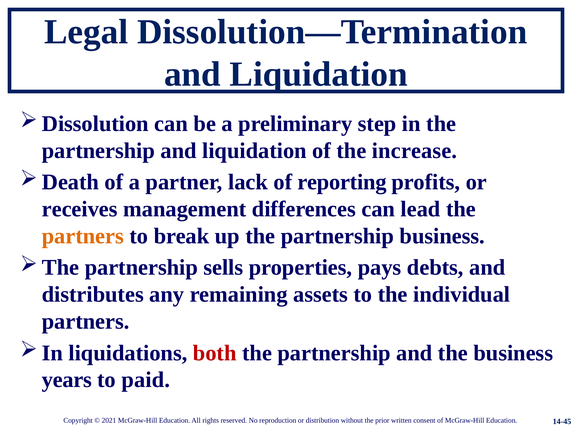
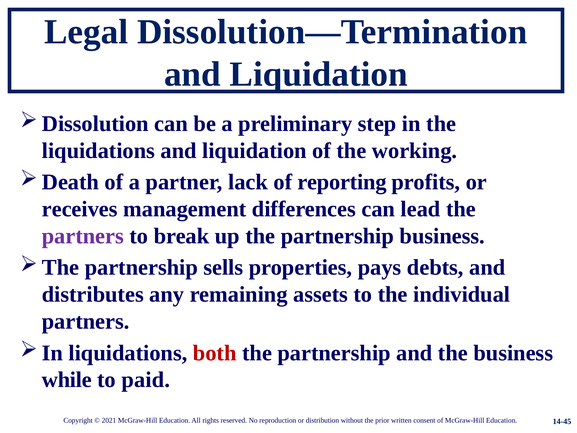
partnership at (98, 151): partnership -> liquidations
increase: increase -> working
partners at (83, 236) colour: orange -> purple
years: years -> while
